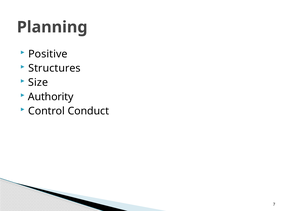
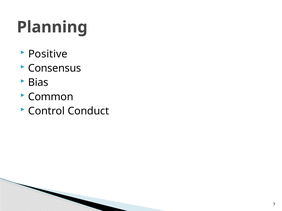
Structures: Structures -> Consensus
Size: Size -> Bias
Authority: Authority -> Common
